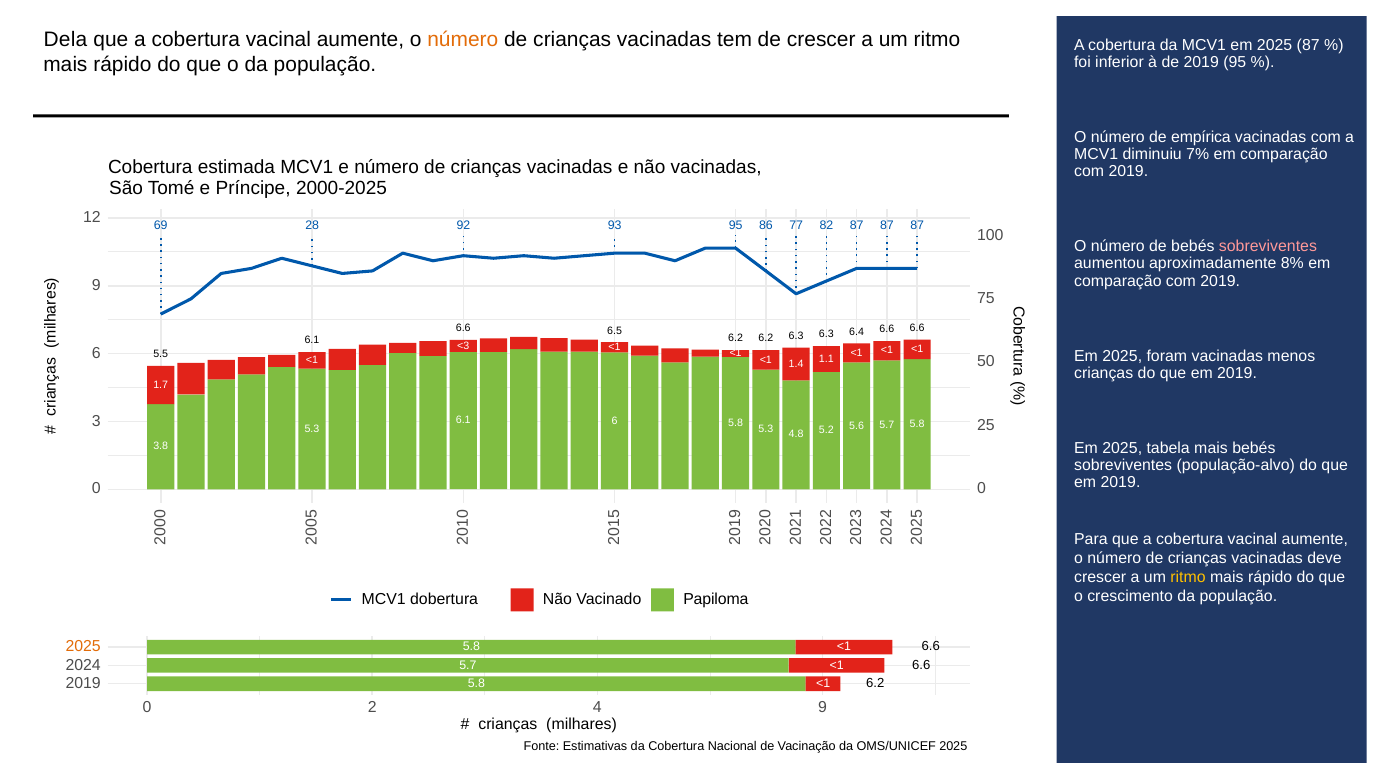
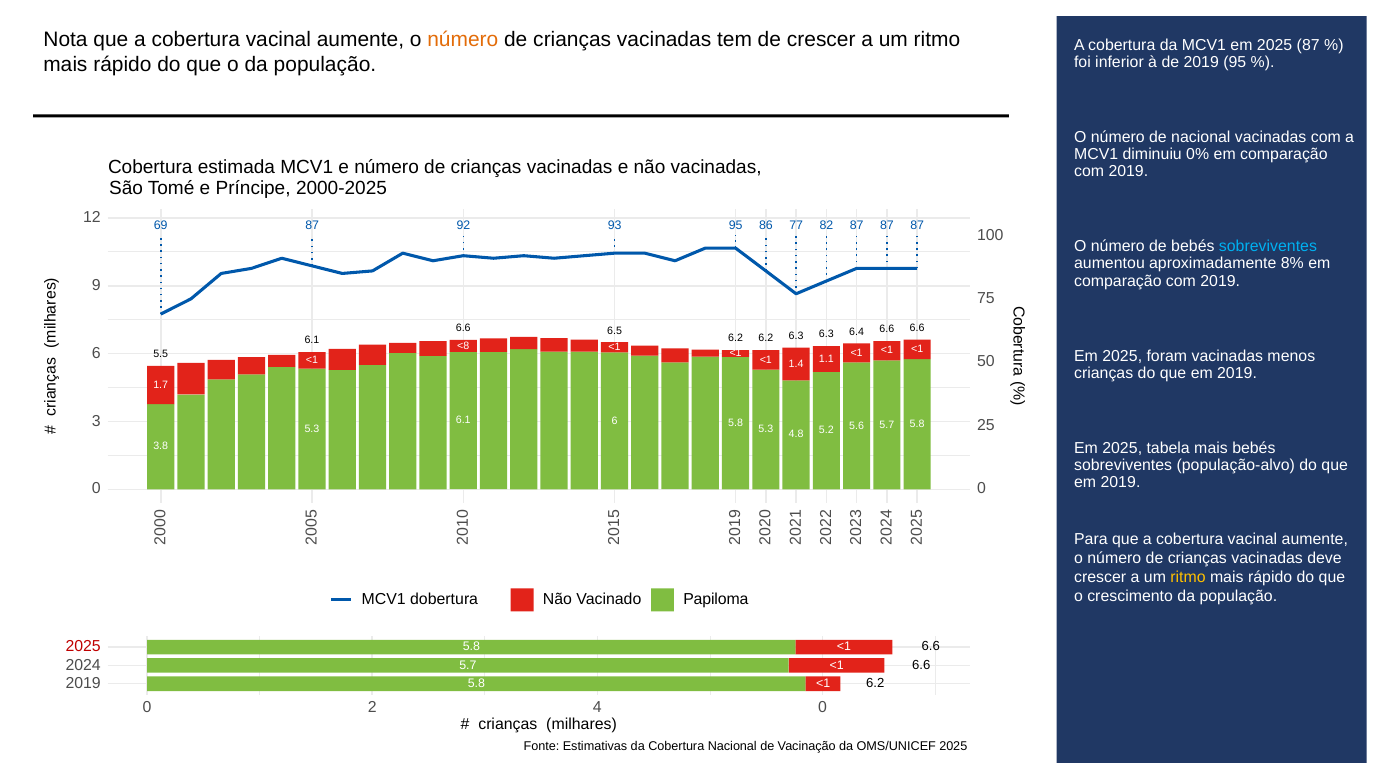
Dela: Dela -> Nota
de empírica: empírica -> nacional
7%: 7% -> 0%
69 28: 28 -> 87
sobreviventes at (1268, 246) colour: pink -> light blue
<3: <3 -> <8
2025 at (83, 646) colour: orange -> red
4 9: 9 -> 0
